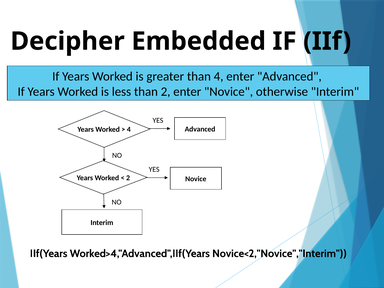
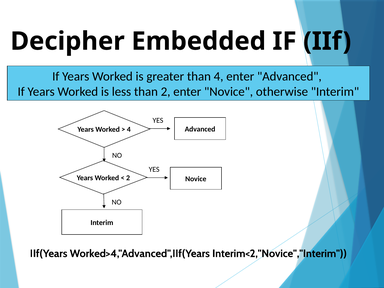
Novice<2,"Novice","Interim: Novice<2,"Novice","Interim -> Interim<2,"Novice","Interim
